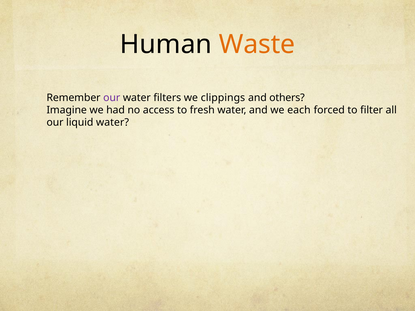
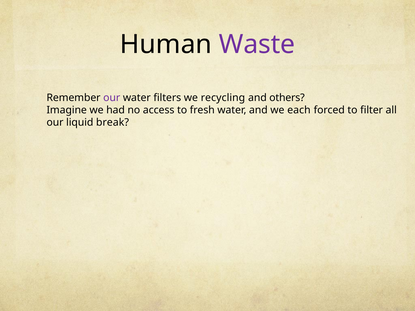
Waste colour: orange -> purple
clippings: clippings -> recycling
liquid water: water -> break
